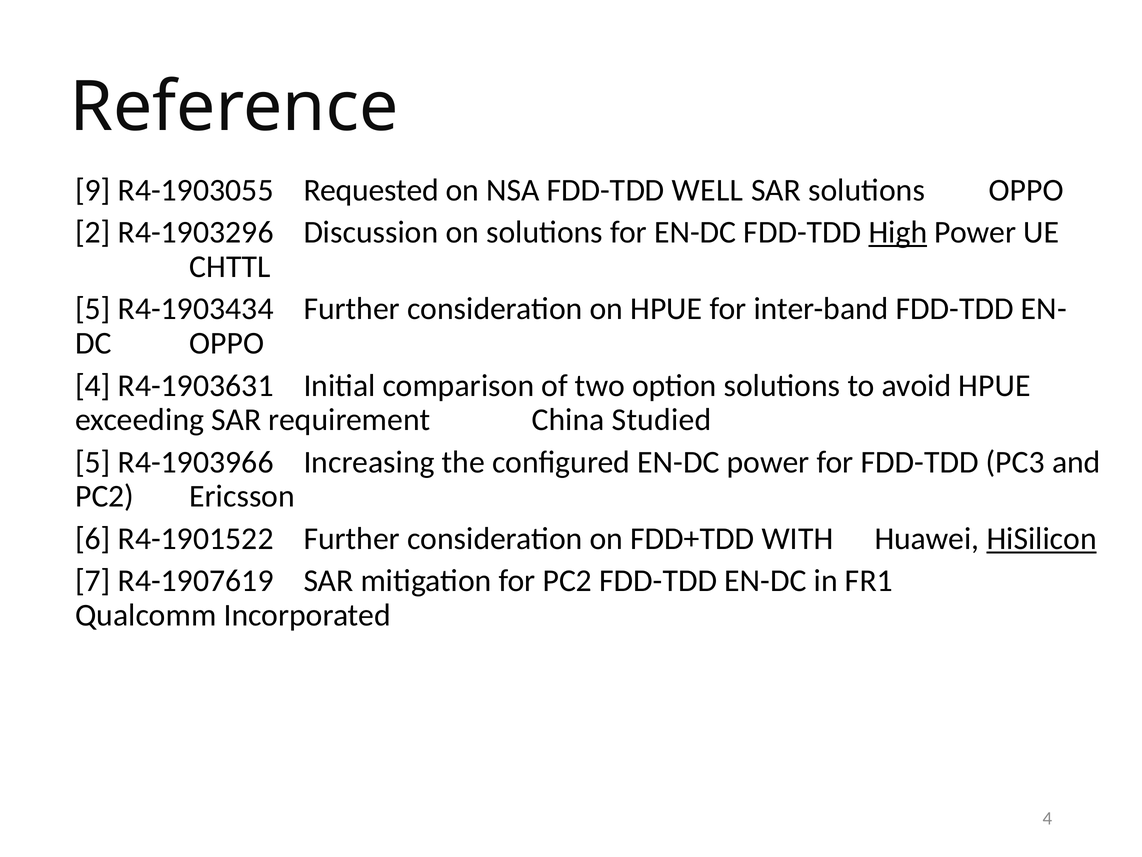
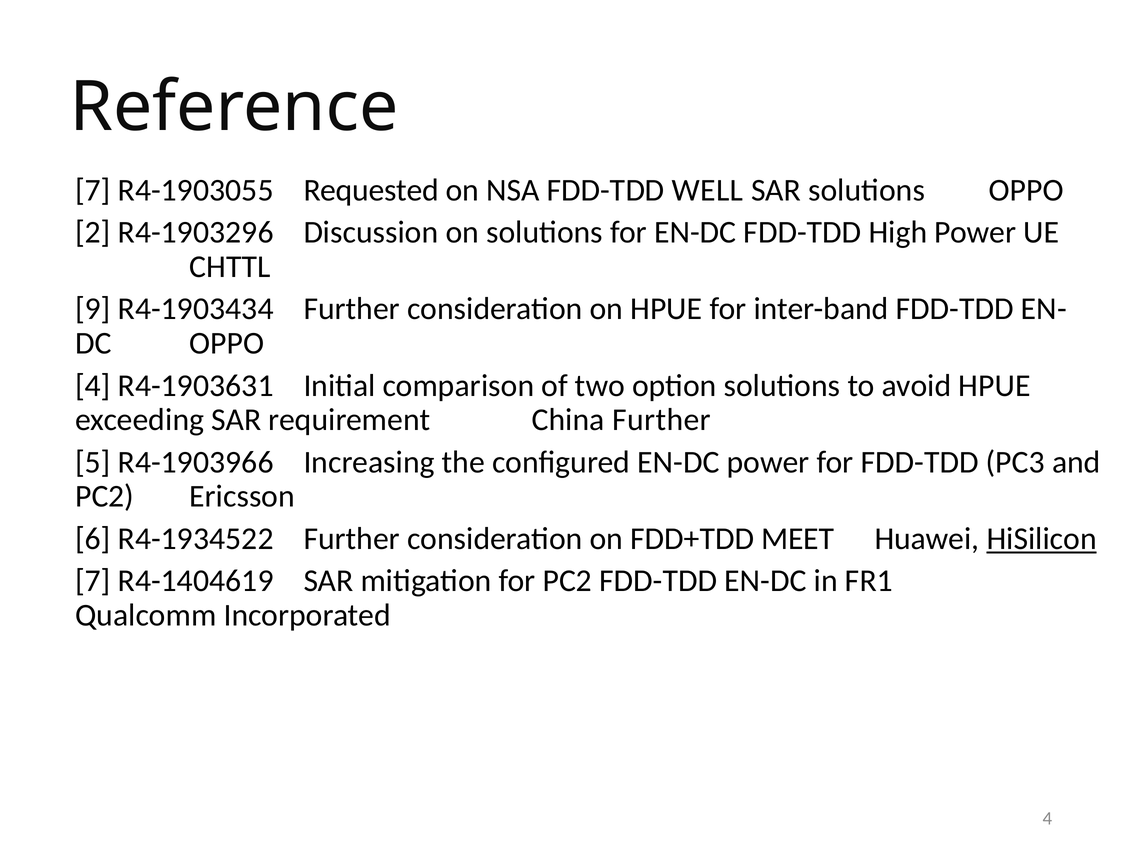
9 at (93, 190): 9 -> 7
High underline: present -> none
5 at (93, 309): 5 -> 9
China Studied: Studied -> Further
R4-1901522: R4-1901522 -> R4-1934522
WITH: WITH -> MEET
R4-1907619: R4-1907619 -> R4-1404619
